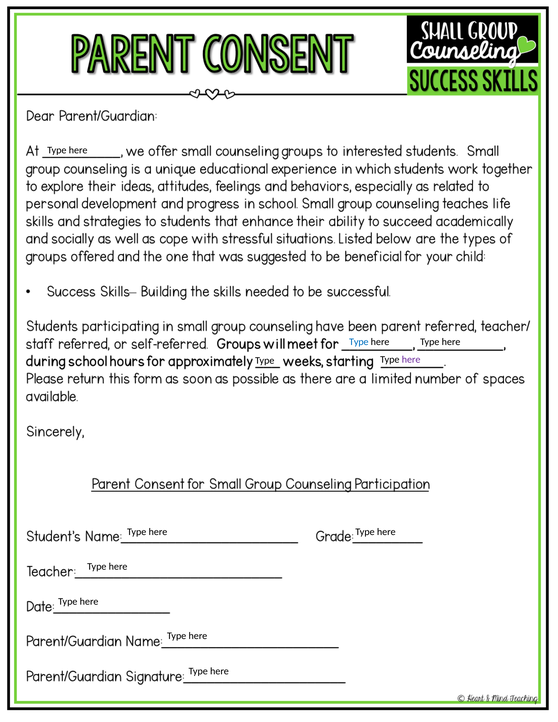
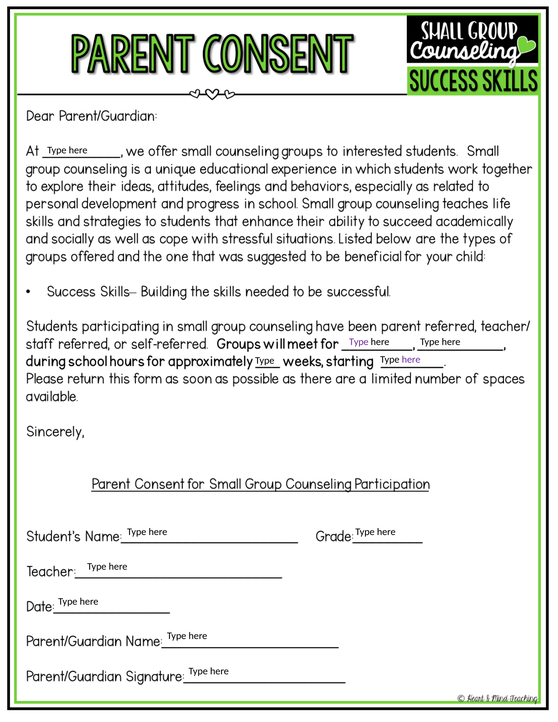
Type at (359, 342) colour: blue -> purple
